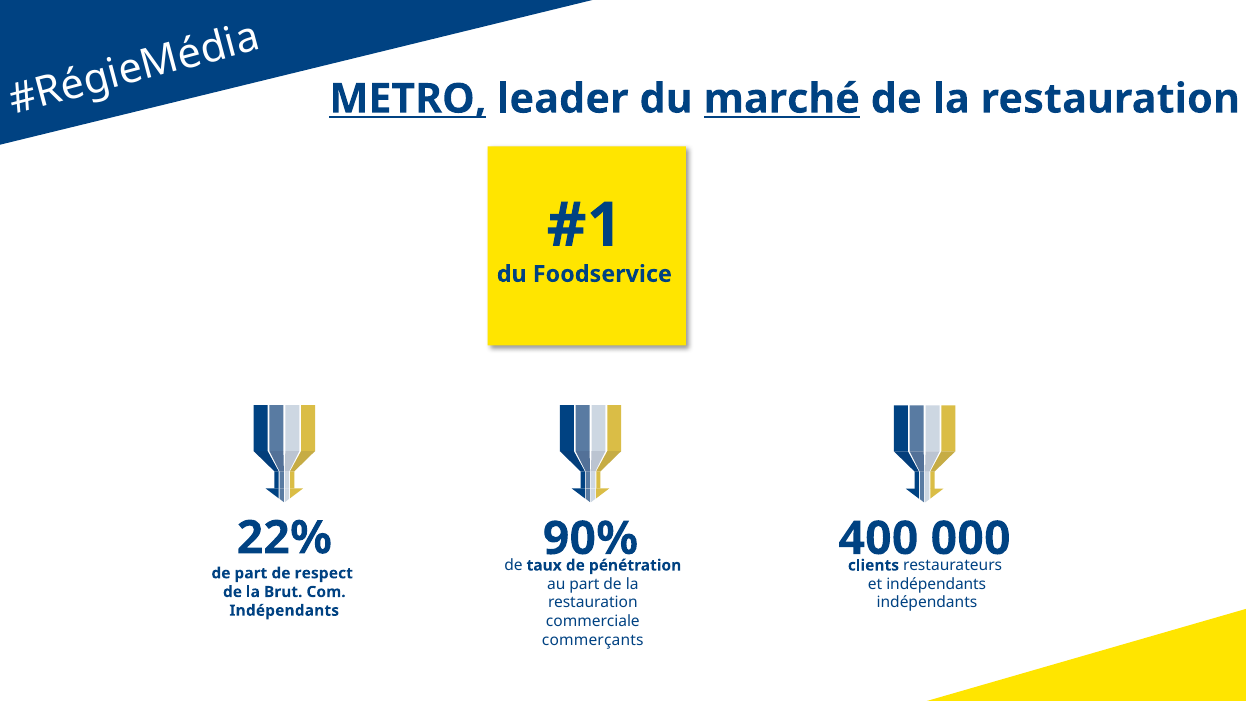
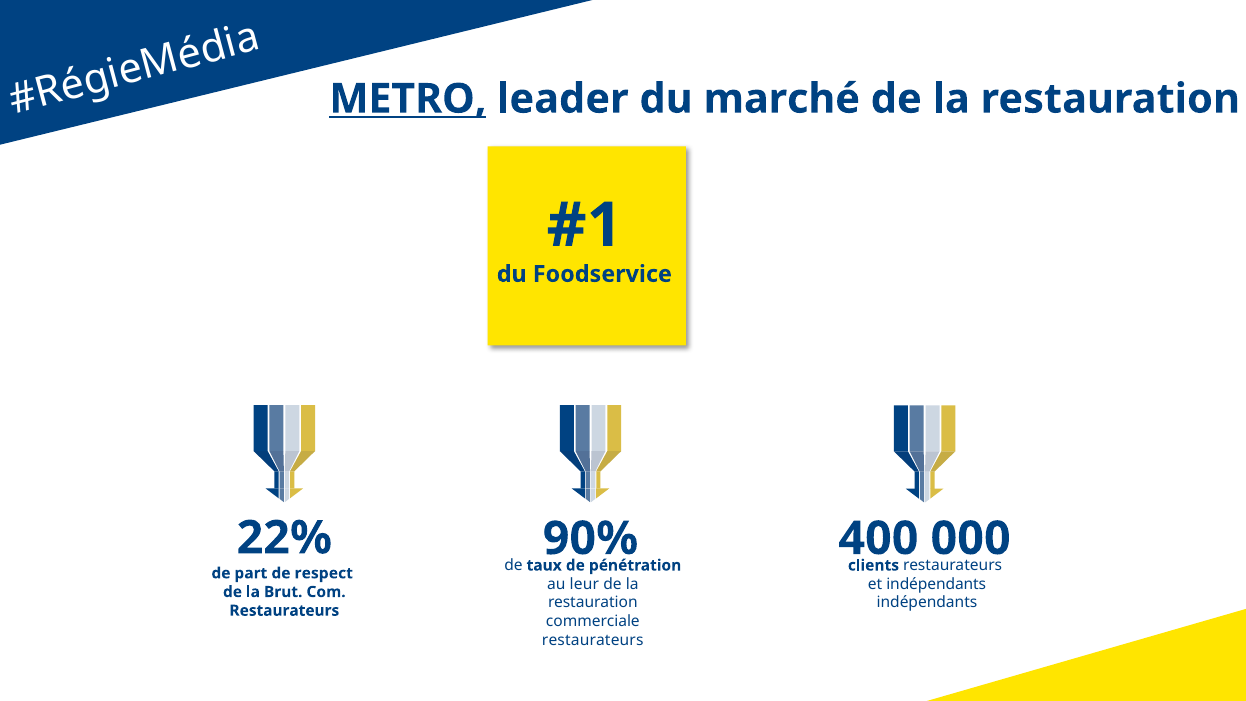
marché underline: present -> none
au part: part -> leur
Indépendants at (284, 610): Indépendants -> Restaurateurs
commerçants at (593, 640): commerçants -> restaurateurs
